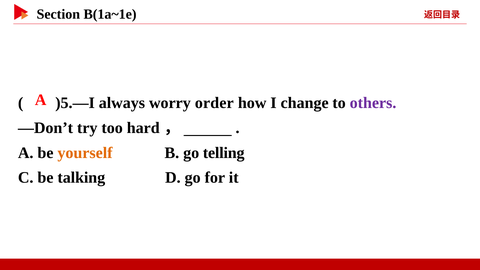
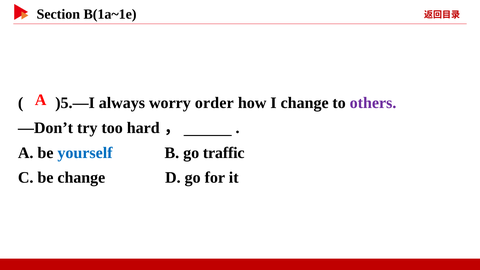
yourself colour: orange -> blue
telling: telling -> traffic
be talking: talking -> change
